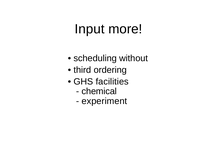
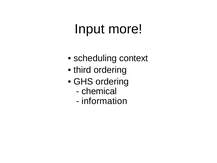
without: without -> context
GHS facilities: facilities -> ordering
experiment: experiment -> information
